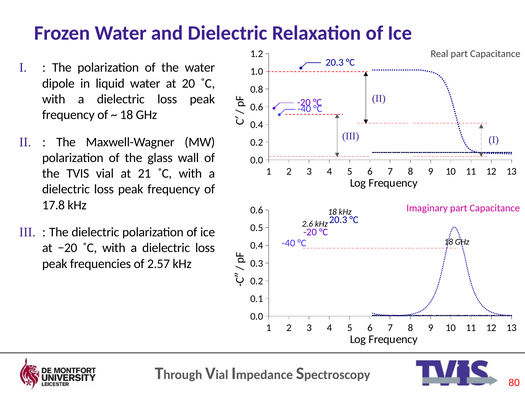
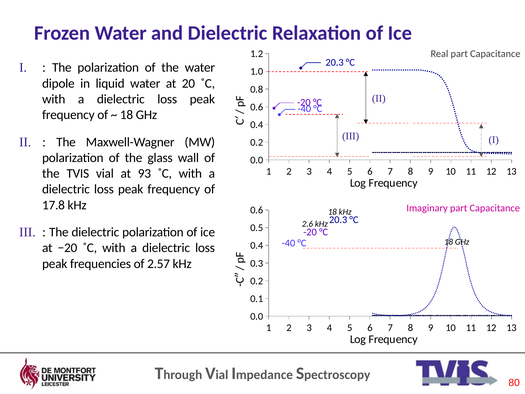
21: 21 -> 93
